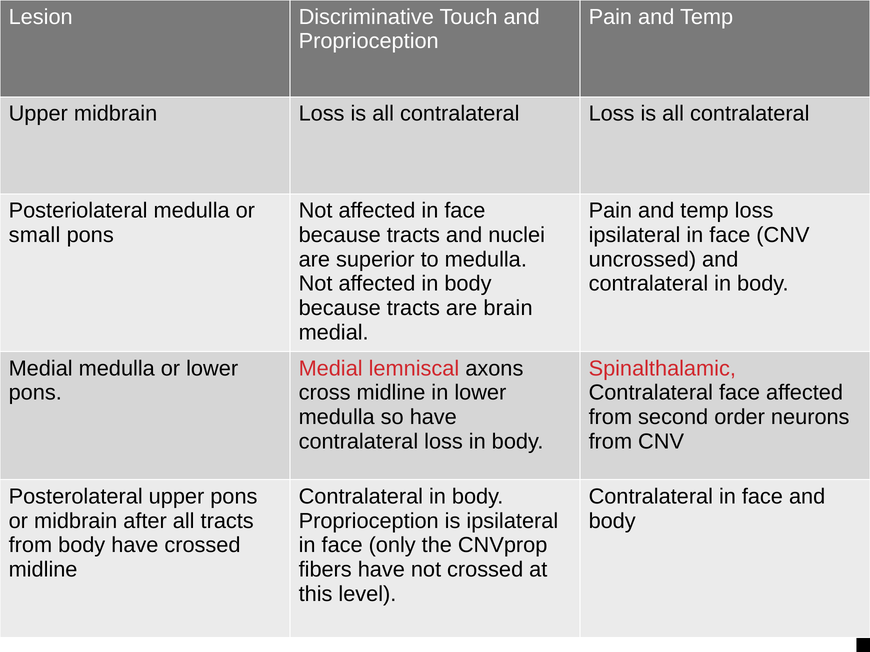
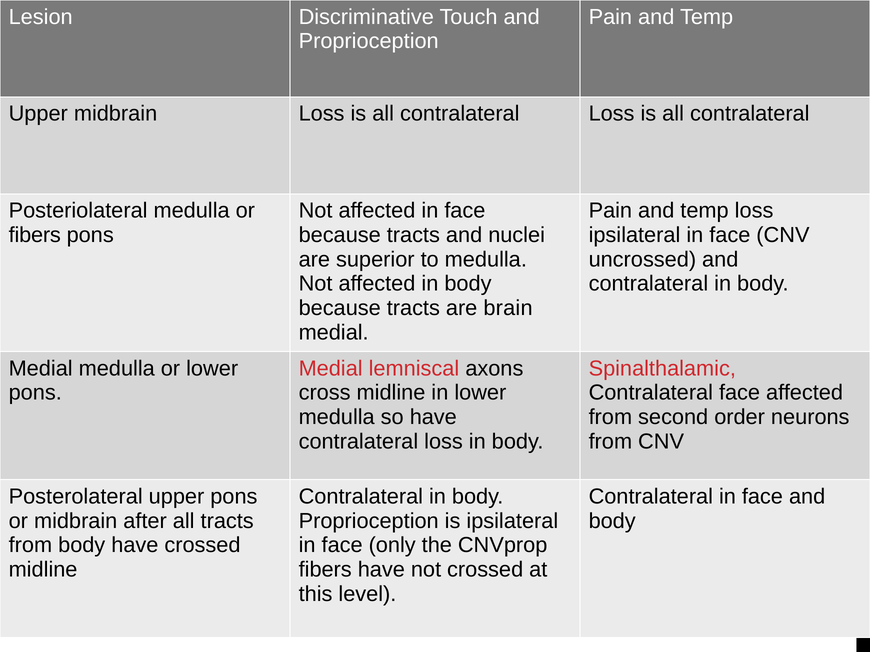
small at (35, 235): small -> fibers
